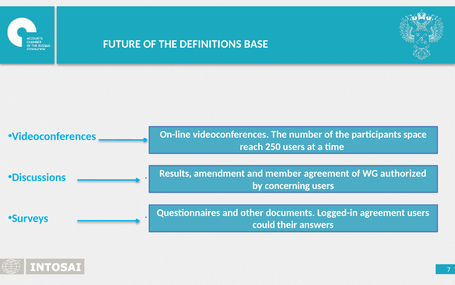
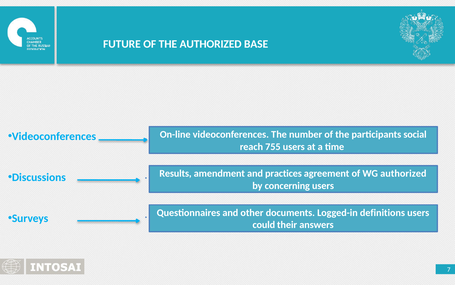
THE DEFINITIONS: DEFINITIONS -> AUTHORIZED
space: space -> social
250: 250 -> 755
member: member -> practices
Logged-in agreement: agreement -> definitions
